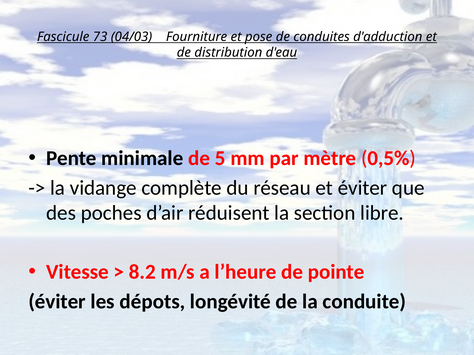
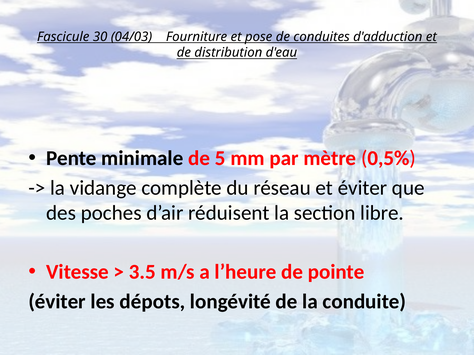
73: 73 -> 30
8.2: 8.2 -> 3.5
